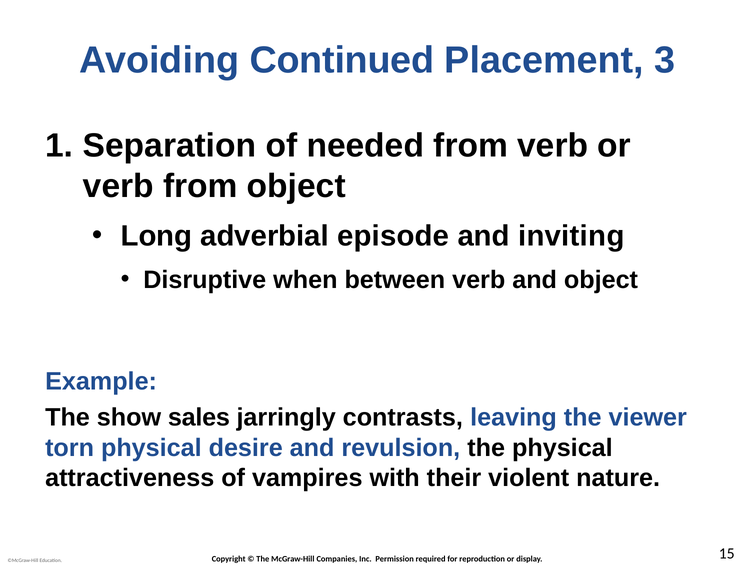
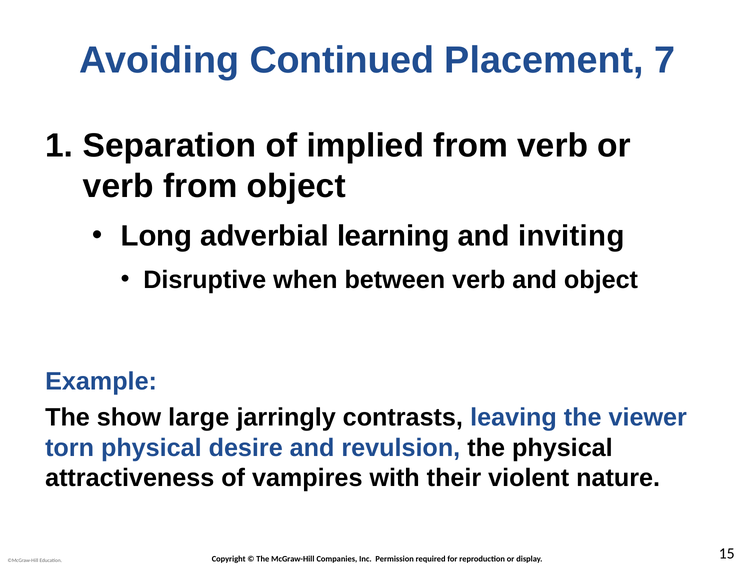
3: 3 -> 7
needed: needed -> implied
episode: episode -> learning
sales: sales -> large
